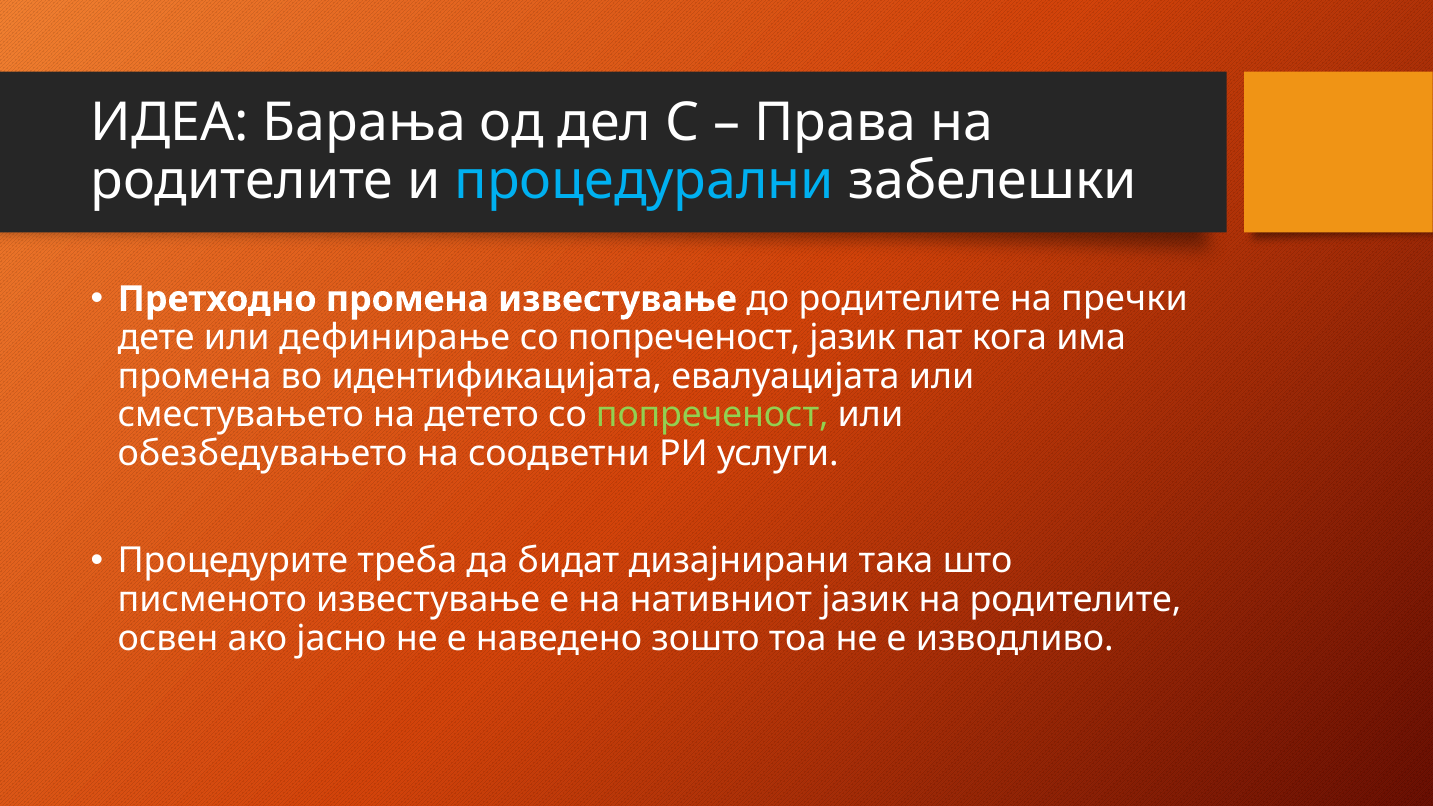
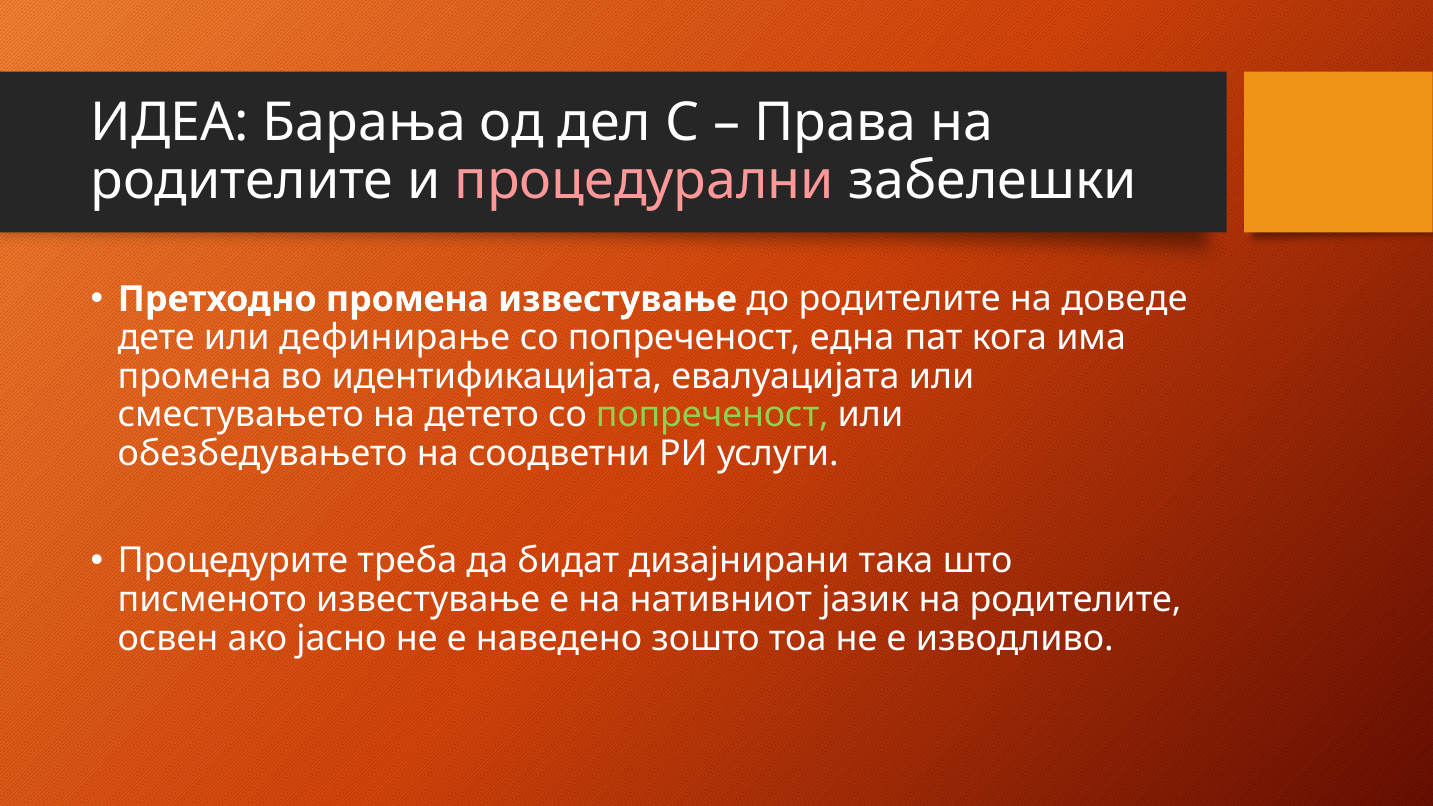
процедурални colour: light blue -> pink
пречки: пречки -> доведе
попреченост јазик: јазик -> една
